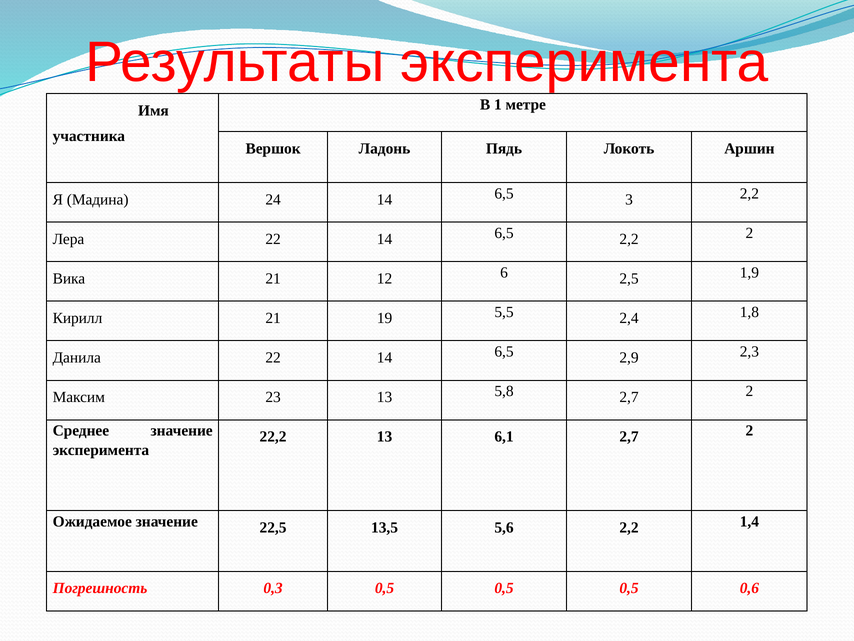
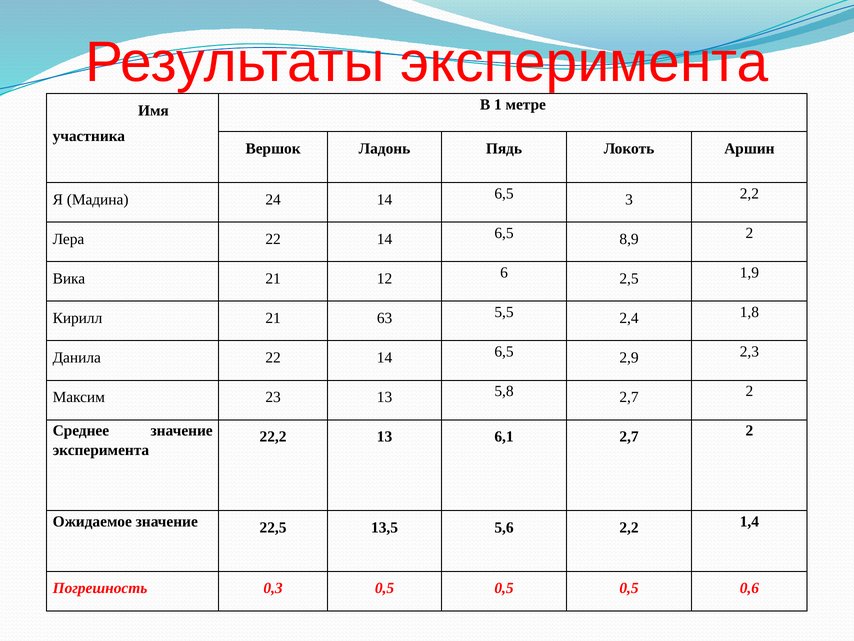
6,5 2,2: 2,2 -> 8,9
19: 19 -> 63
